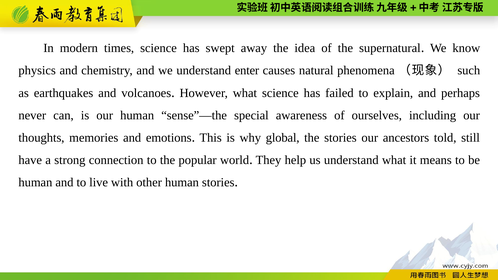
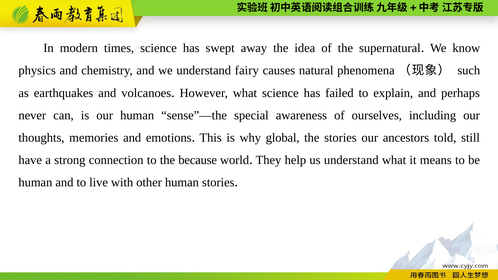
enter: enter -> fairy
popular: popular -> because
